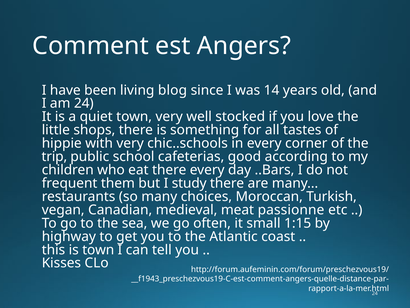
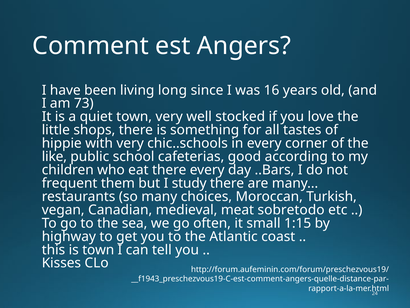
blog: blog -> long
14: 14 -> 16
am 24: 24 -> 73
trip: trip -> like
passionne: passionne -> sobretodo
